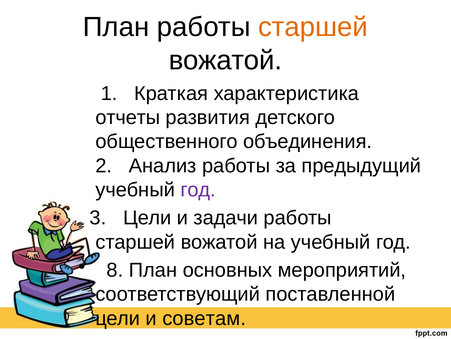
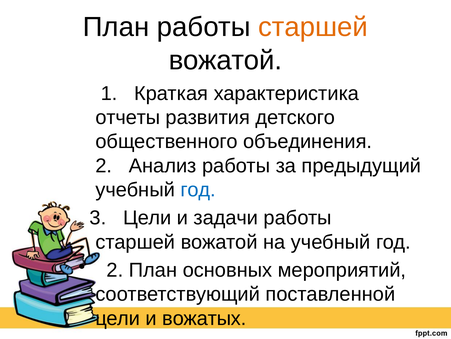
год at (198, 189) colour: purple -> blue
8 at (115, 270): 8 -> 2
советам: советам -> вожатых
